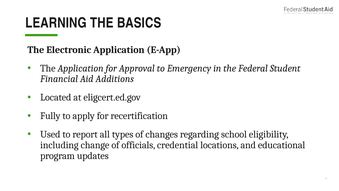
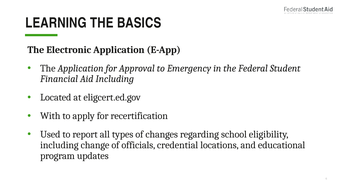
Aid Additions: Additions -> Including
Fully: Fully -> With
